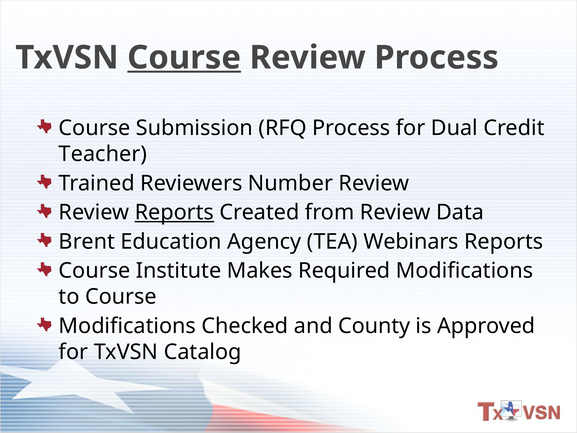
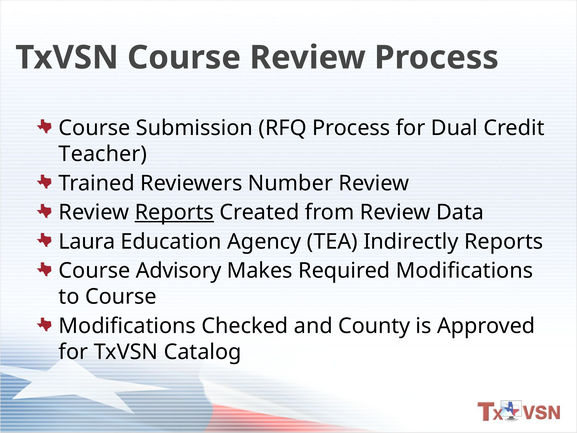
Course at (184, 58) underline: present -> none
Brent: Brent -> Laura
Webinars: Webinars -> Indirectly
Institute: Institute -> Advisory
